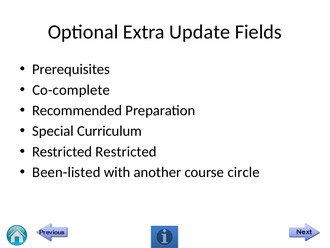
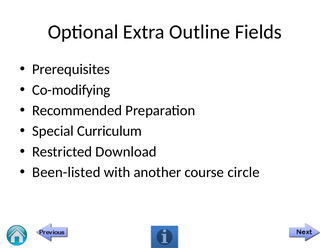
Update: Update -> Outline
Co-complete: Co-complete -> Co-modifying
Restricted Restricted: Restricted -> Download
